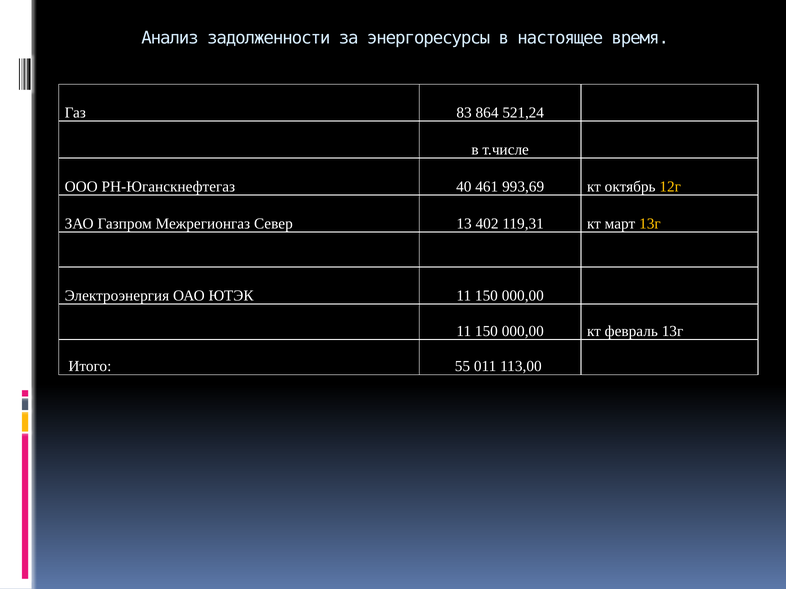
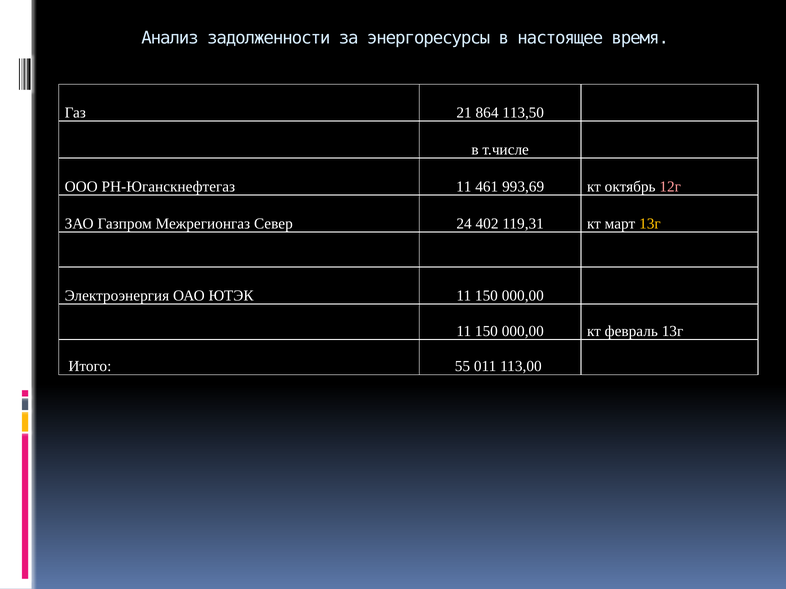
83: 83 -> 21
521,24: 521,24 -> 113,50
РН-Юганскнефтегаз 40: 40 -> 11
12г colour: yellow -> pink
13: 13 -> 24
